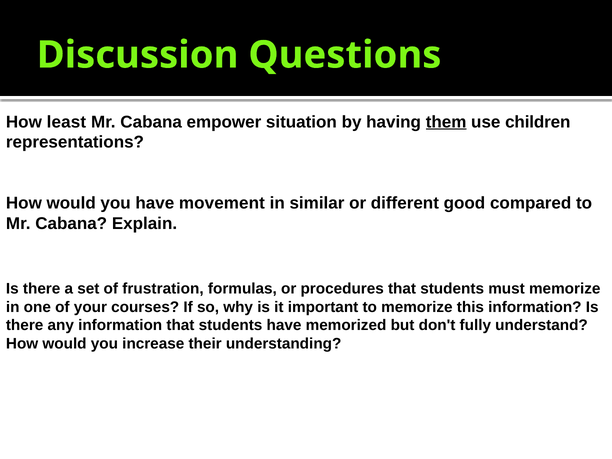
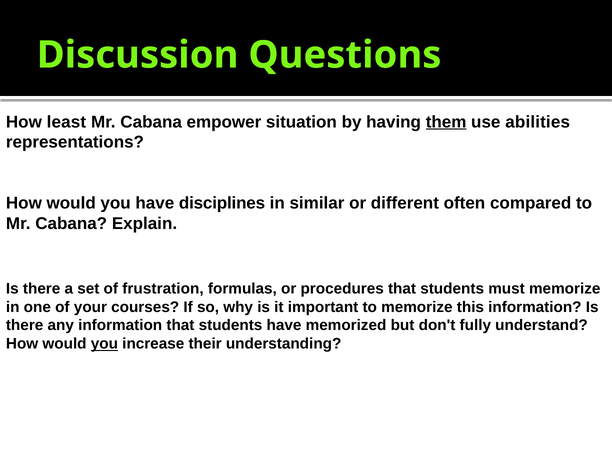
children: children -> abilities
movement: movement -> disciplines
good: good -> often
you at (104, 344) underline: none -> present
